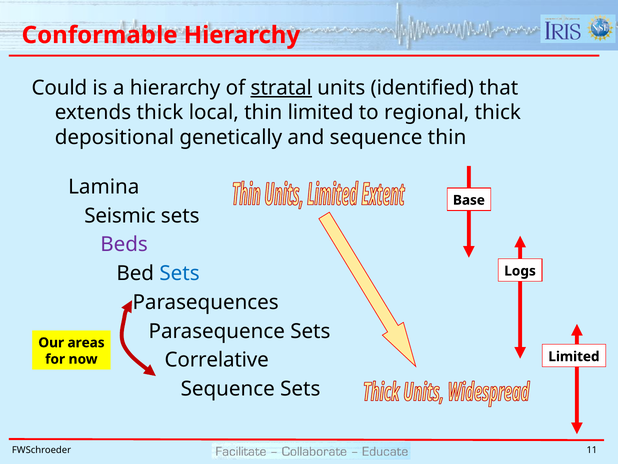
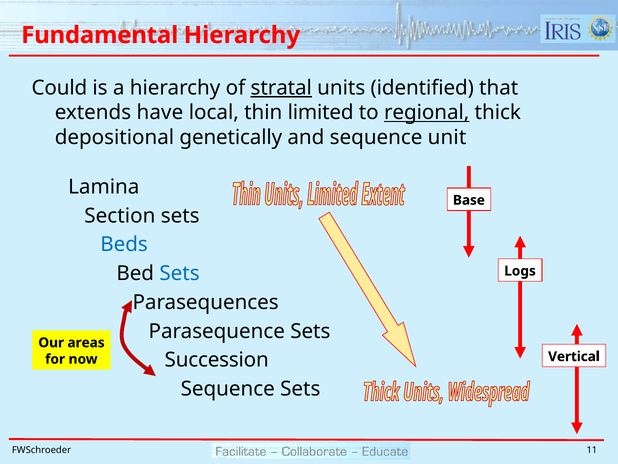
Conformable: Conformable -> Fundamental
extends thick: thick -> have
regional underline: none -> present
sequence thin: thin -> unit
Seismic: Seismic -> Section
Beds colour: purple -> blue
Limited at (574, 356): Limited -> Vertical
Correlative: Correlative -> Succession
